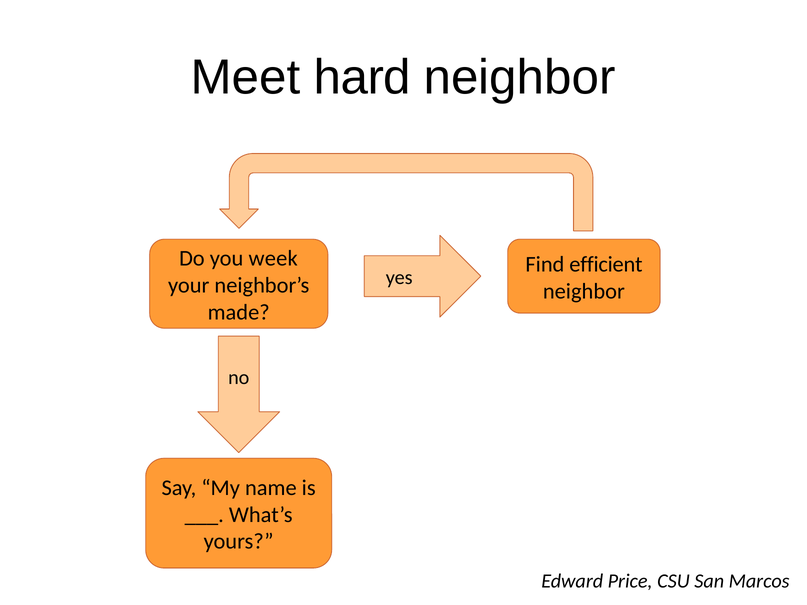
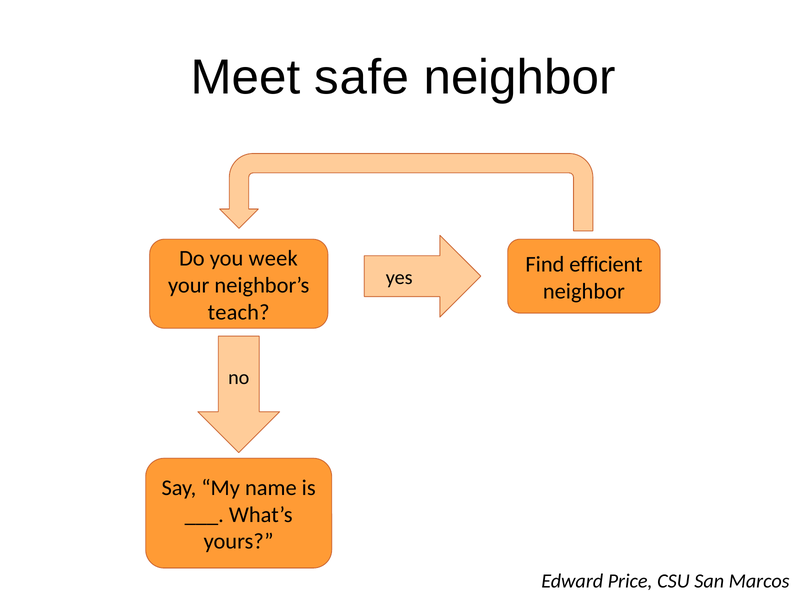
hard: hard -> safe
made: made -> teach
